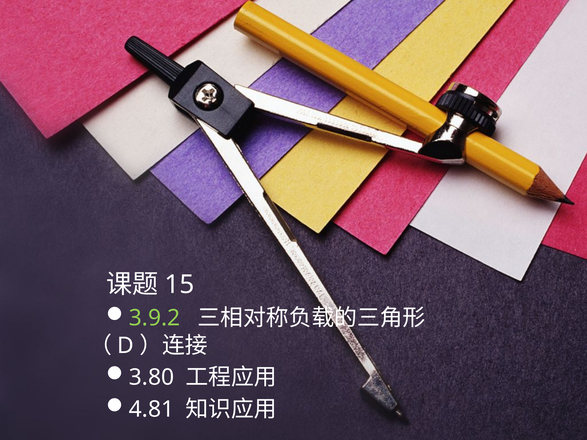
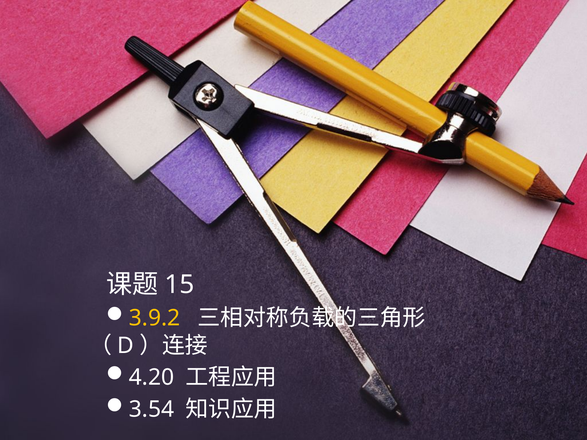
3.9.2 colour: light green -> yellow
3.80: 3.80 -> 4.20
4.81: 4.81 -> 3.54
